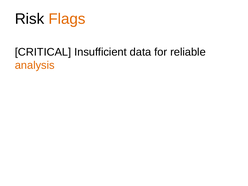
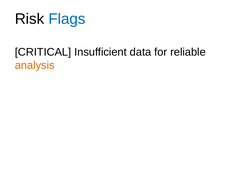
Flags colour: orange -> blue
